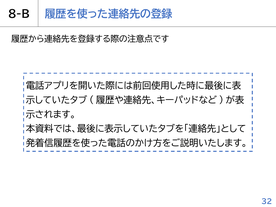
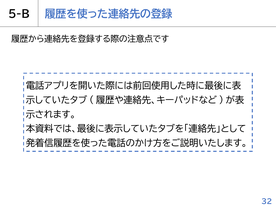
8-B: 8-B -> 5-B
